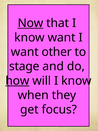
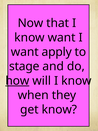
Now underline: present -> none
other: other -> apply
get focus: focus -> know
